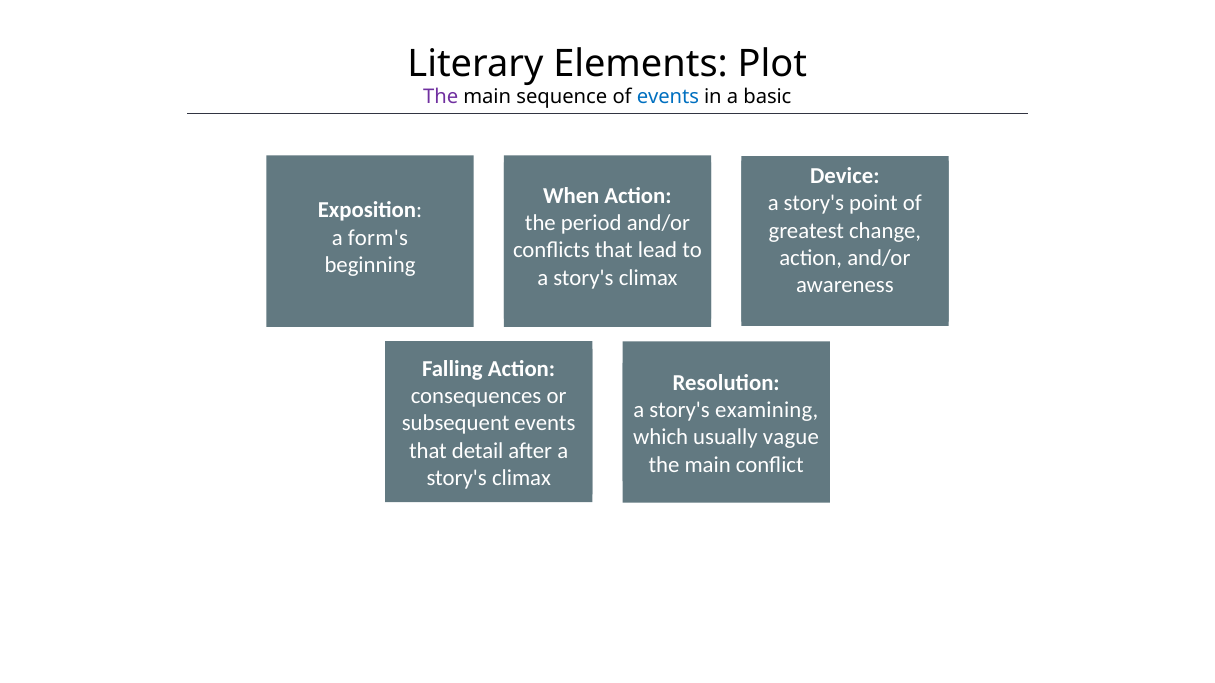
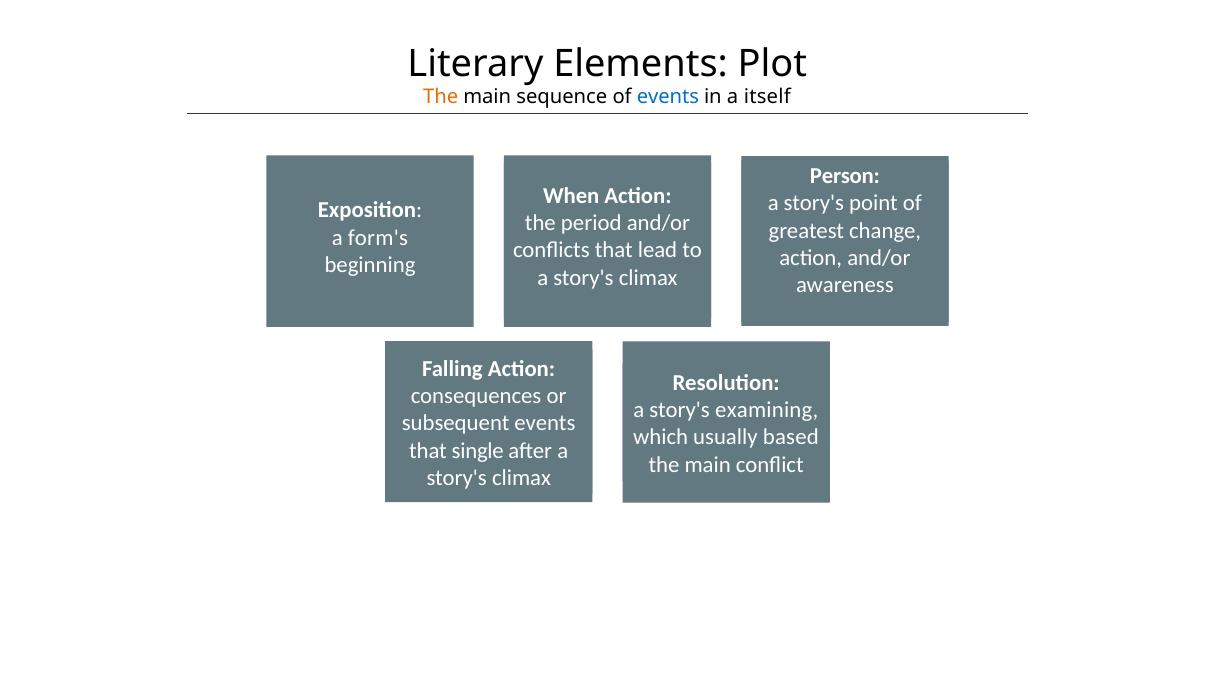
The at (441, 97) colour: purple -> orange
basic: basic -> itself
Device: Device -> Person
vague: vague -> based
detail: detail -> single
